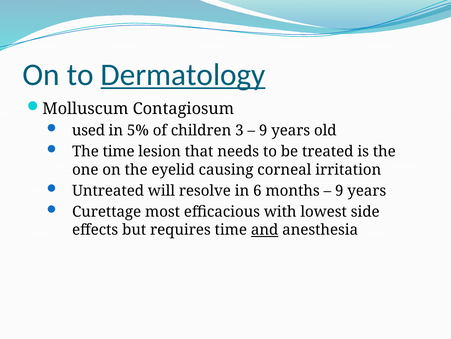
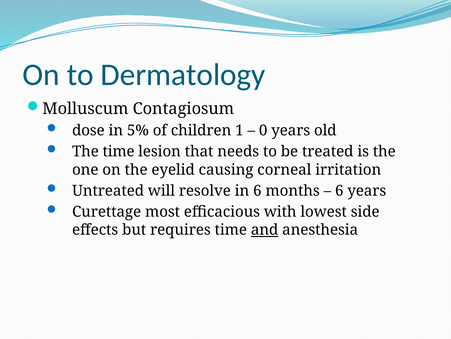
Dermatology underline: present -> none
used: used -> dose
3: 3 -> 1
9 at (263, 130): 9 -> 0
9 at (339, 190): 9 -> 6
